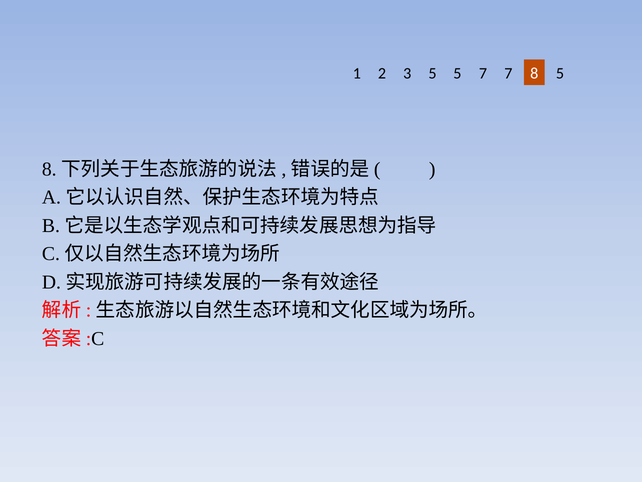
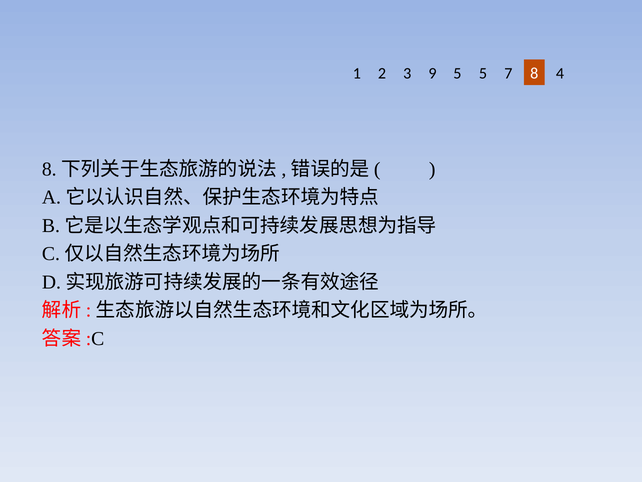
3 5: 5 -> 9
5 7: 7 -> 5
8 5: 5 -> 4
